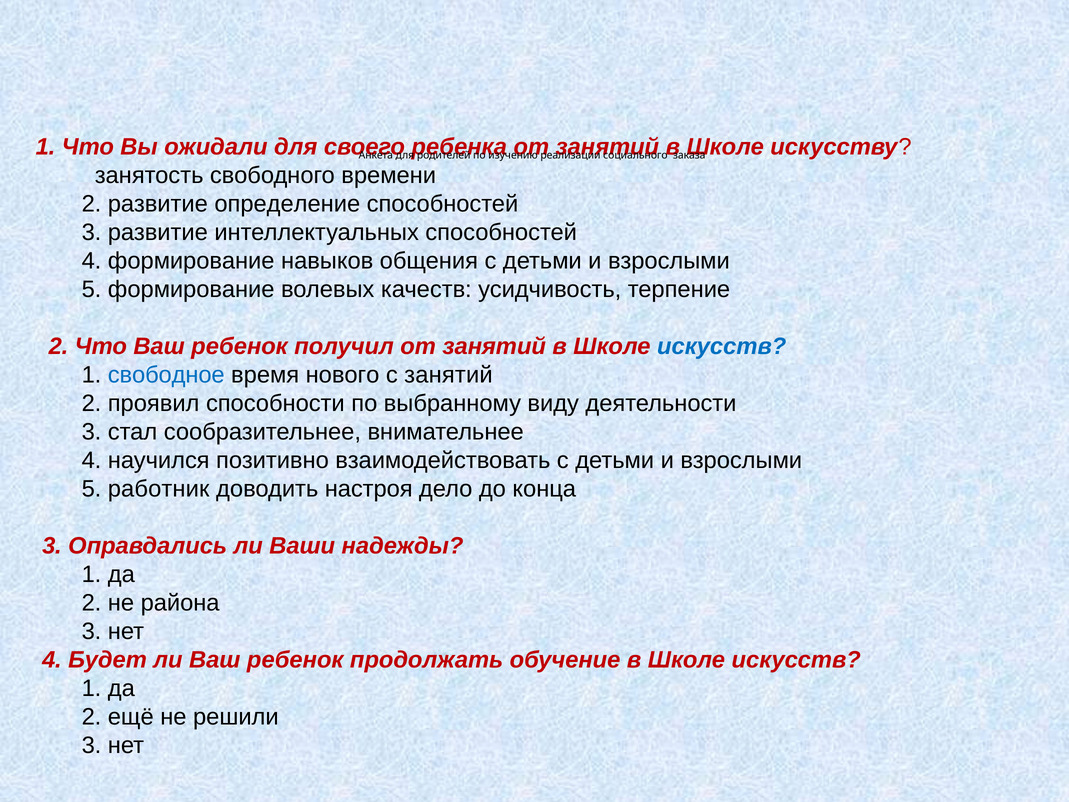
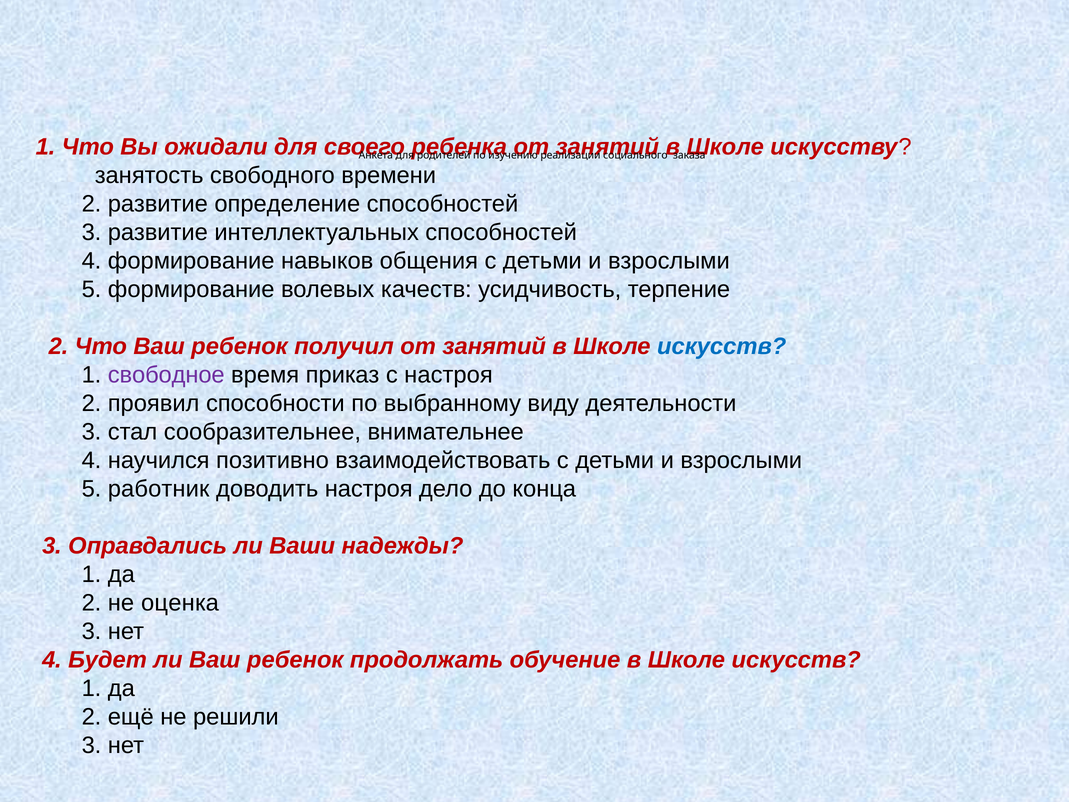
свободное colour: blue -> purple
нового: нового -> приказ
с занятий: занятий -> настроя
района: района -> оценка
